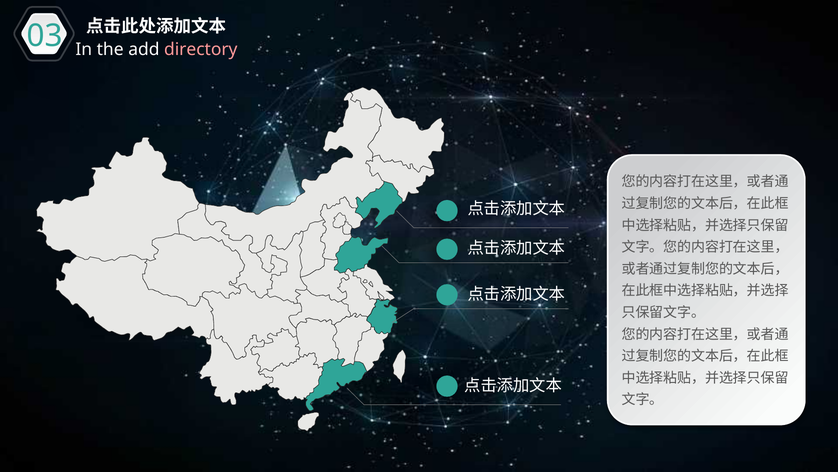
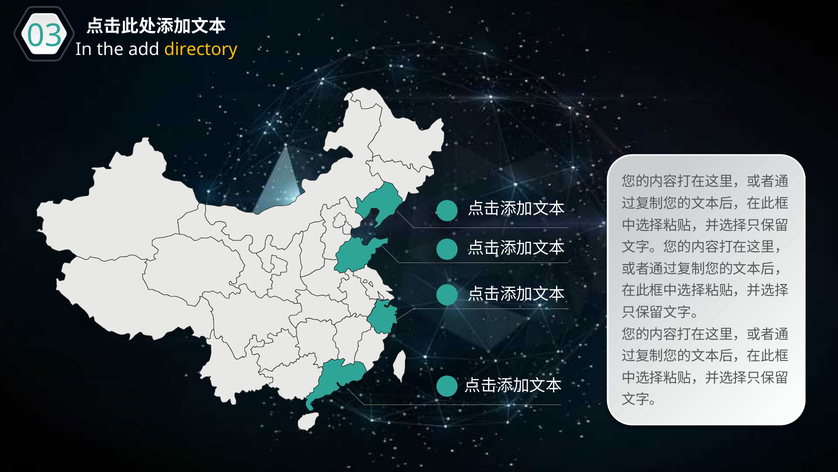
directory colour: pink -> yellow
